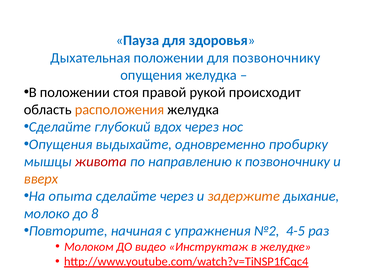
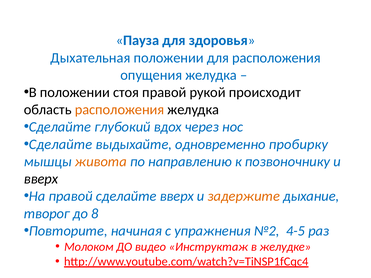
для позвоночнику: позвоночнику -> расположения
Опущения at (61, 144): Опущения -> Сделайте
живота colour: red -> orange
вверх at (41, 179) colour: orange -> black
На опыта: опыта -> правой
сделайте через: через -> вверх
молоко: молоко -> творог
